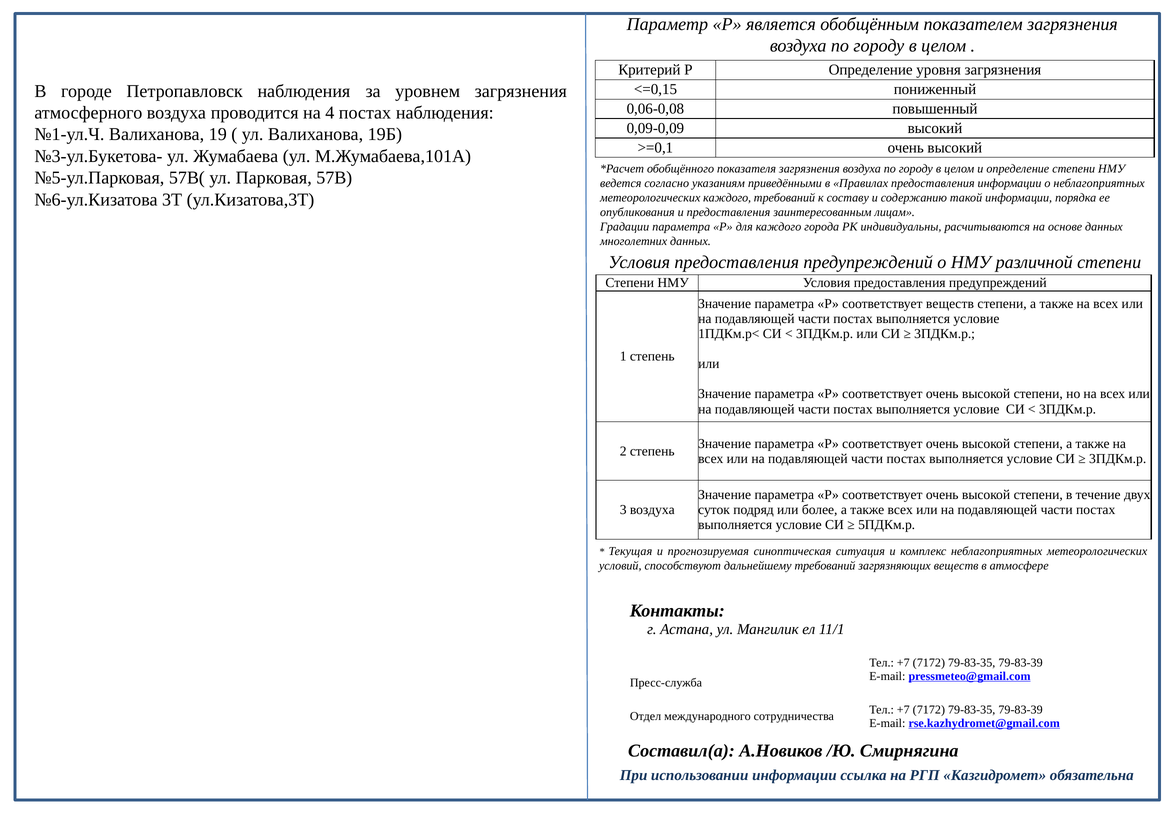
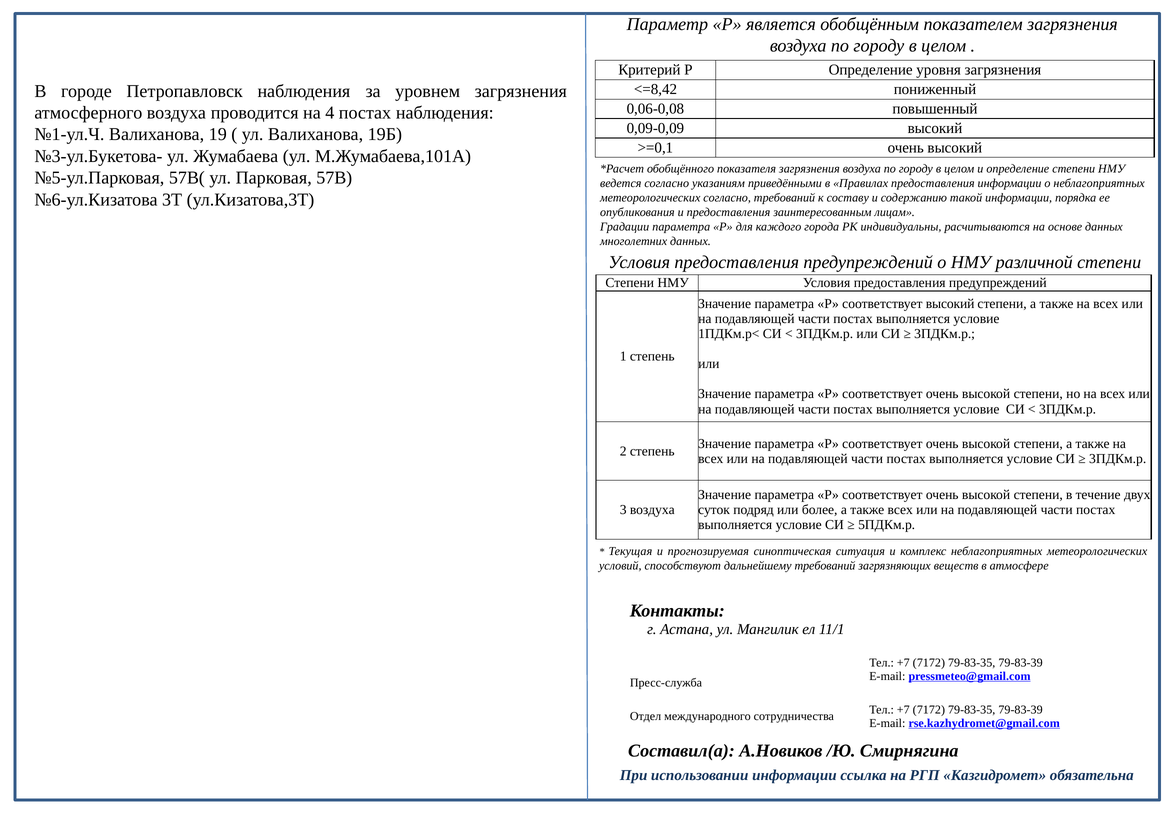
<=0,15: <=0,15 -> <=8,42
метеорологических каждого: каждого -> согласно
соответствует веществ: веществ -> высокий
